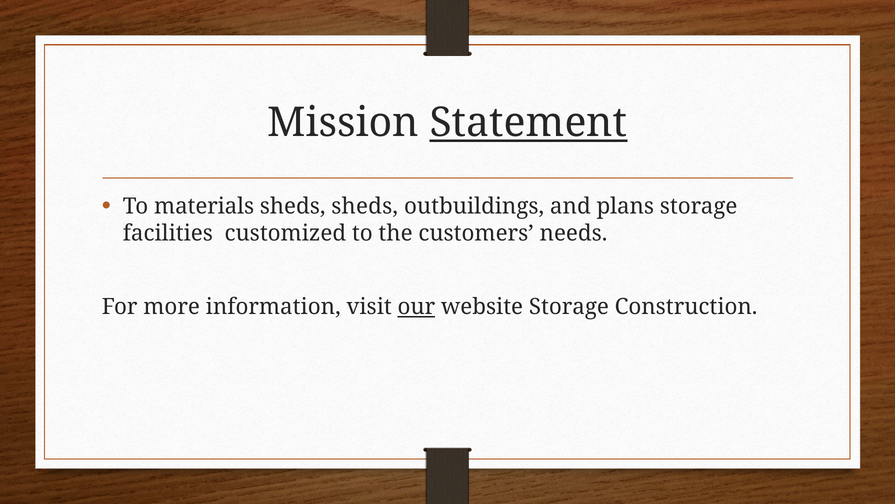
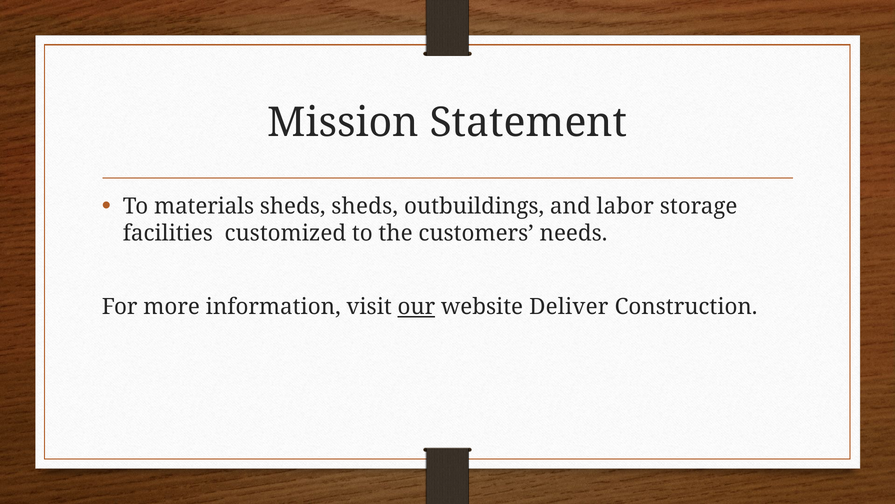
Statement underline: present -> none
plans: plans -> labor
website Storage: Storage -> Deliver
